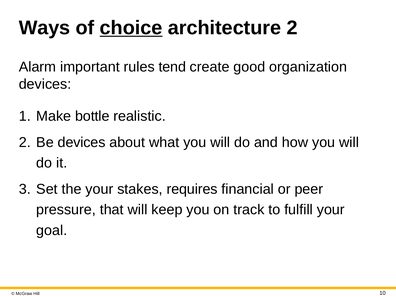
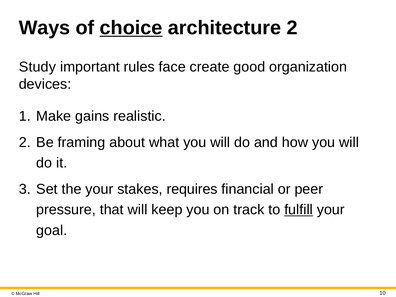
Alarm: Alarm -> Study
tend: tend -> face
bottle: bottle -> gains
Be devices: devices -> framing
fulfill underline: none -> present
